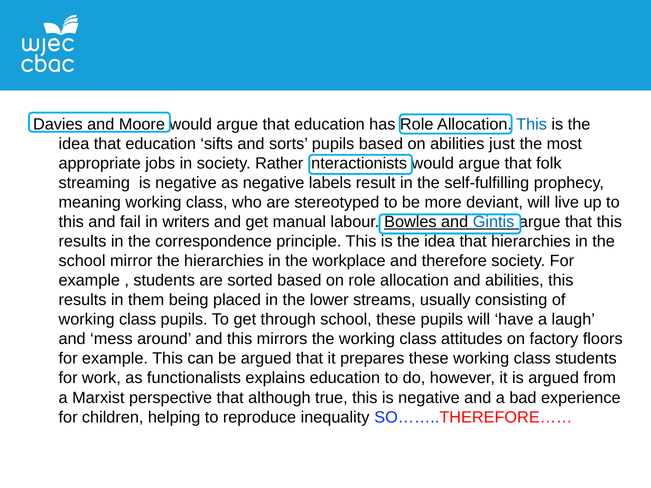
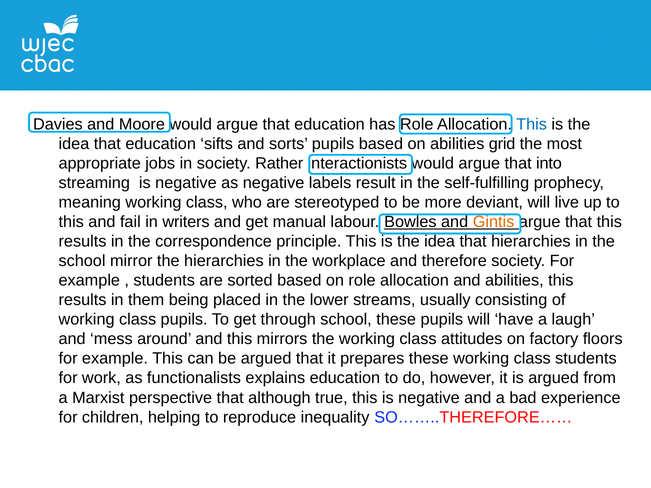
just: just -> grid
folk: folk -> into
Gintis colour: blue -> orange
